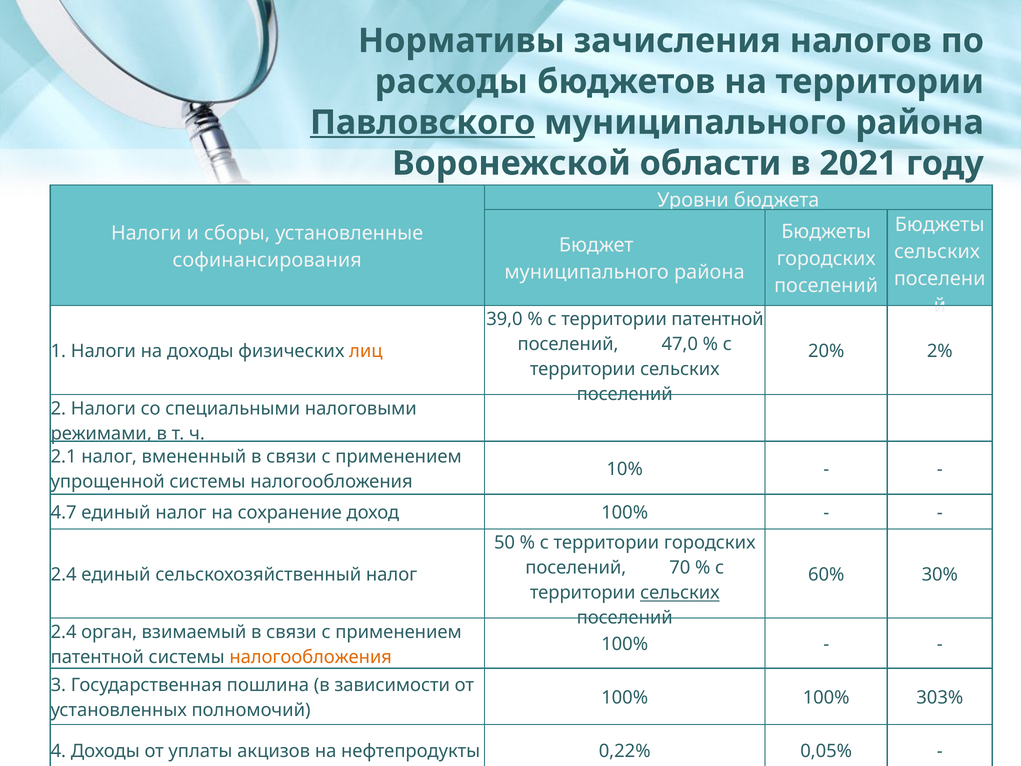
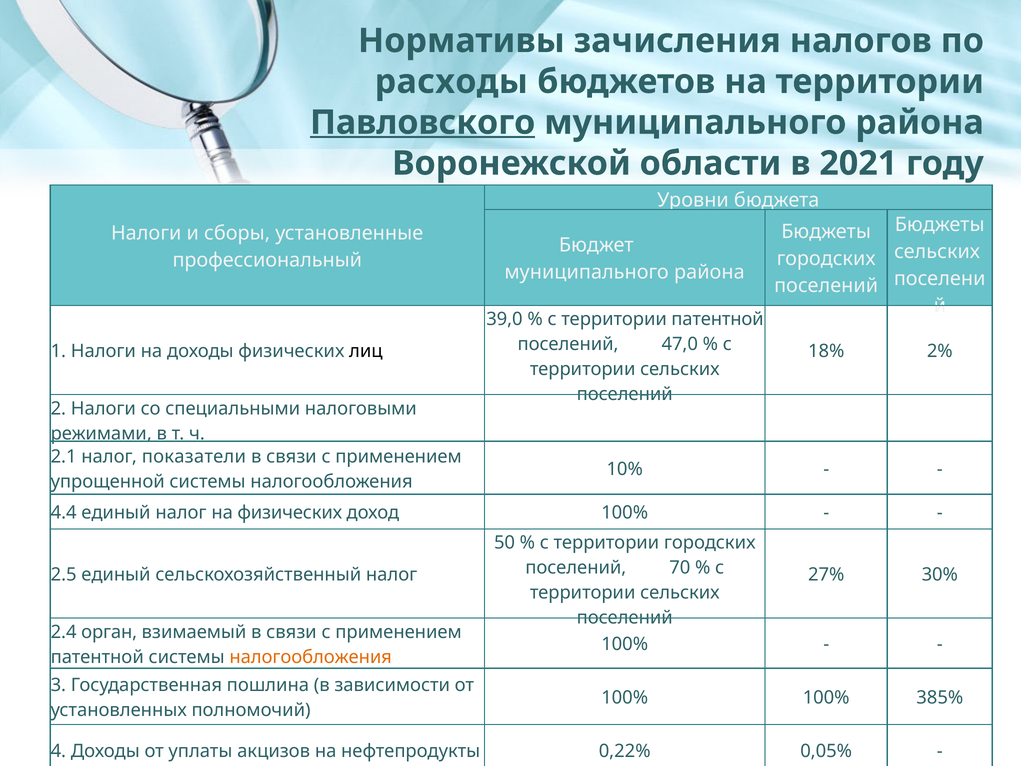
софинансирования: софинансирования -> профессиональный
лиц colour: orange -> black
20%: 20% -> 18%
вмененный: вмененный -> показатели
4.7: 4.7 -> 4.4
на сохранение: сохранение -> физических
2.4 at (64, 575): 2.4 -> 2.5
60%: 60% -> 27%
сельских at (680, 593) underline: present -> none
303%: 303% -> 385%
